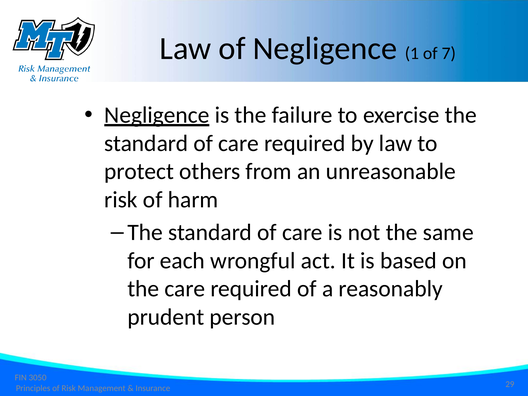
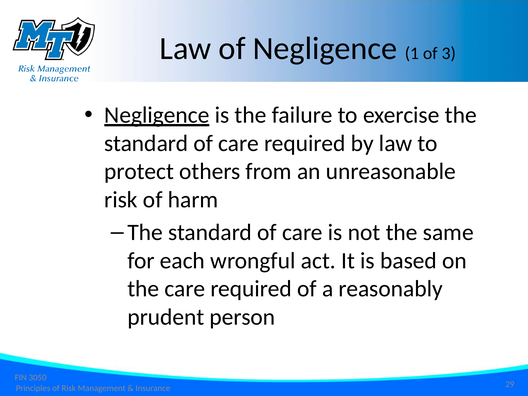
7: 7 -> 3
